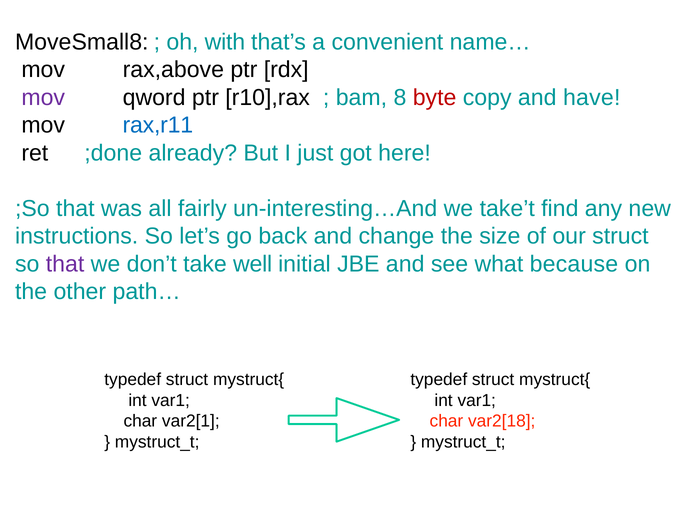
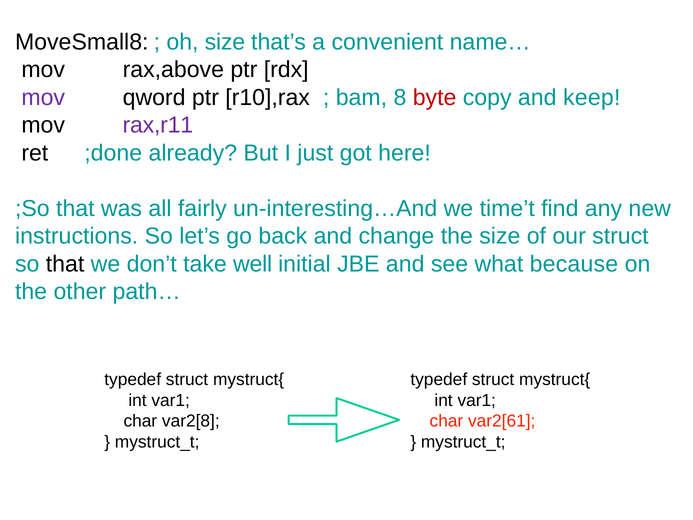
oh with: with -> size
have: have -> keep
rax,r11 colour: blue -> purple
take’t: take’t -> time’t
that at (65, 264) colour: purple -> black
var2[1: var2[1 -> var2[8
var2[18: var2[18 -> var2[61
